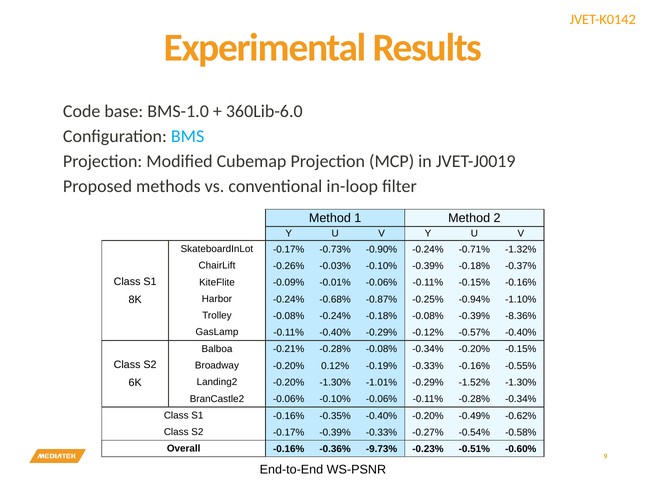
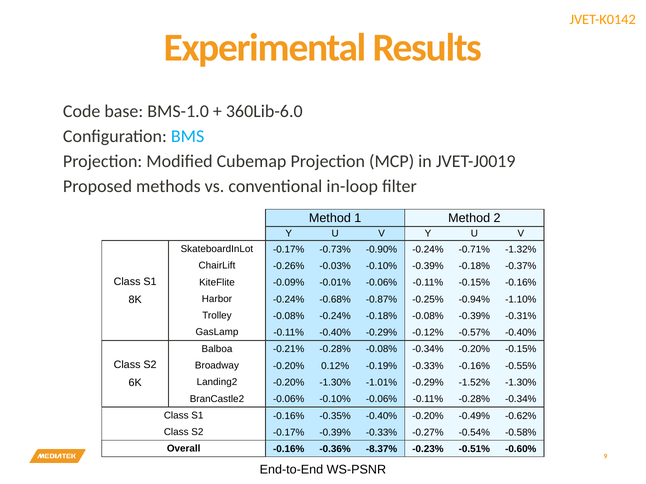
-8.36%: -8.36% -> -0.31%
-9.73%: -9.73% -> -8.37%
